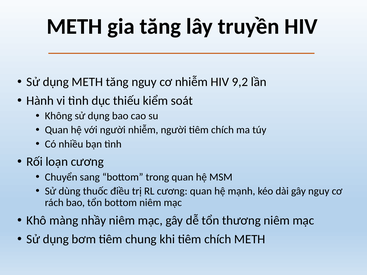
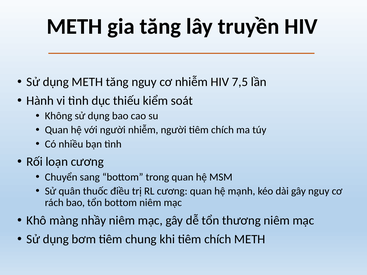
9,2: 9,2 -> 7,5
dùng: dùng -> quân
